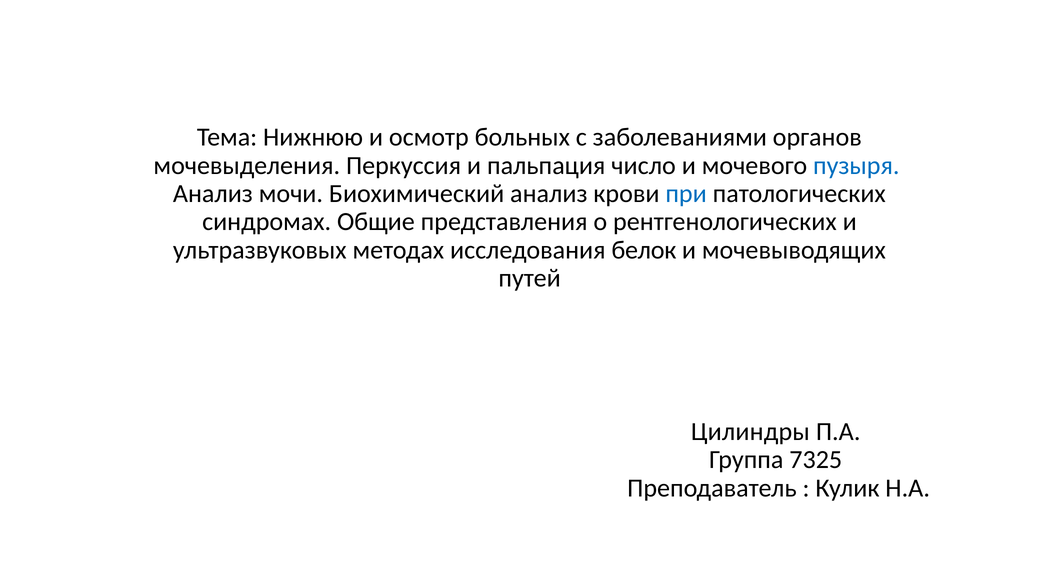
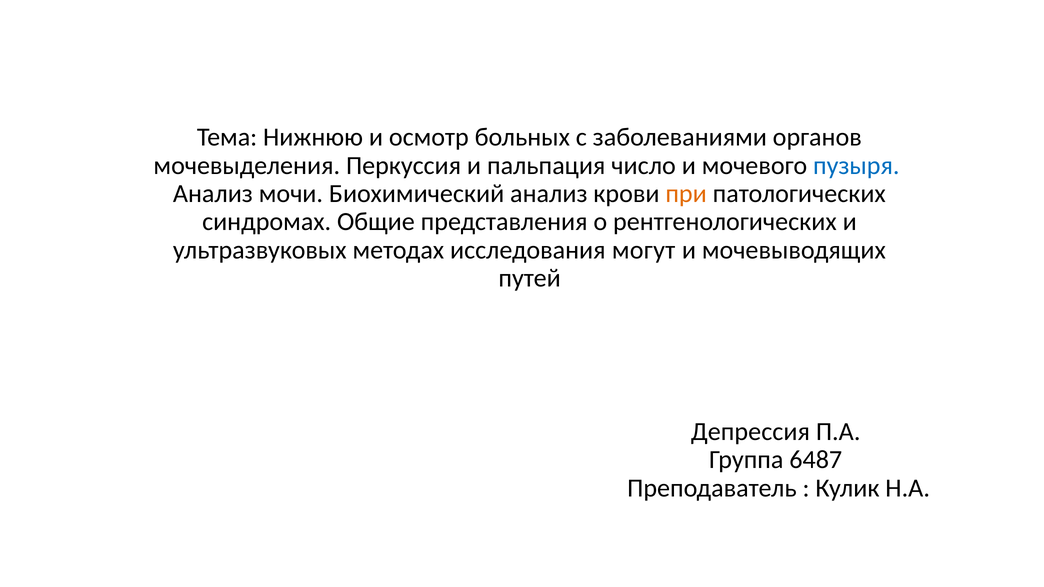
при colour: blue -> orange
белок: белок -> могут
Цилиндры: Цилиндры -> Депрессия
7325: 7325 -> 6487
